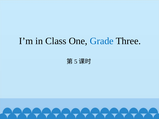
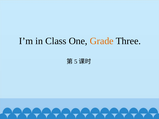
Grade colour: blue -> orange
